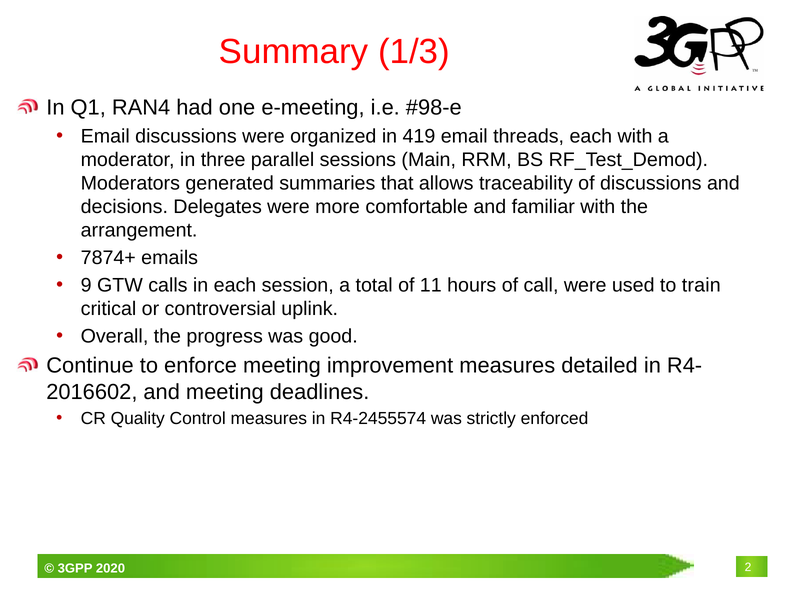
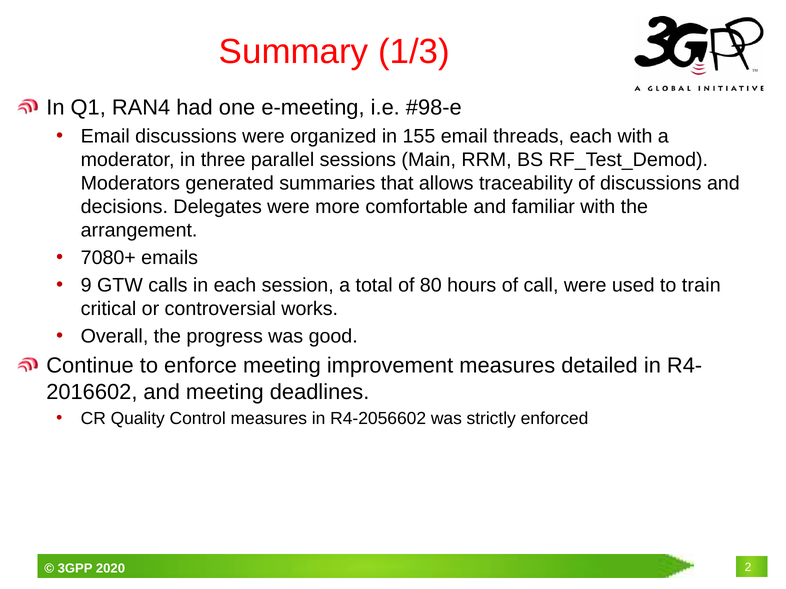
419: 419 -> 155
7874+: 7874+ -> 7080+
11: 11 -> 80
uplink: uplink -> works
R4-2455574: R4-2455574 -> R4-2056602
